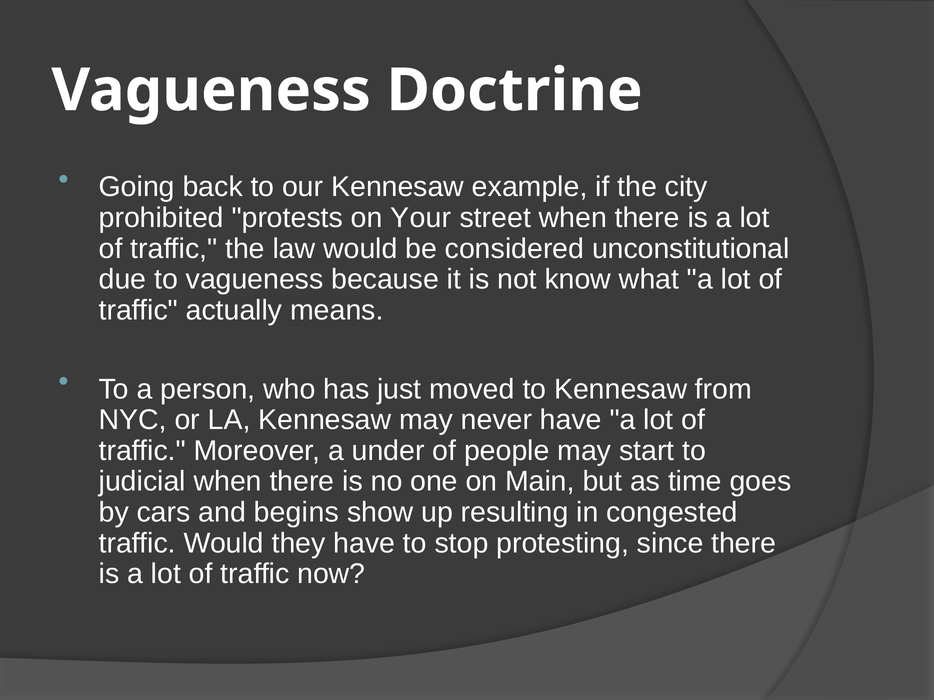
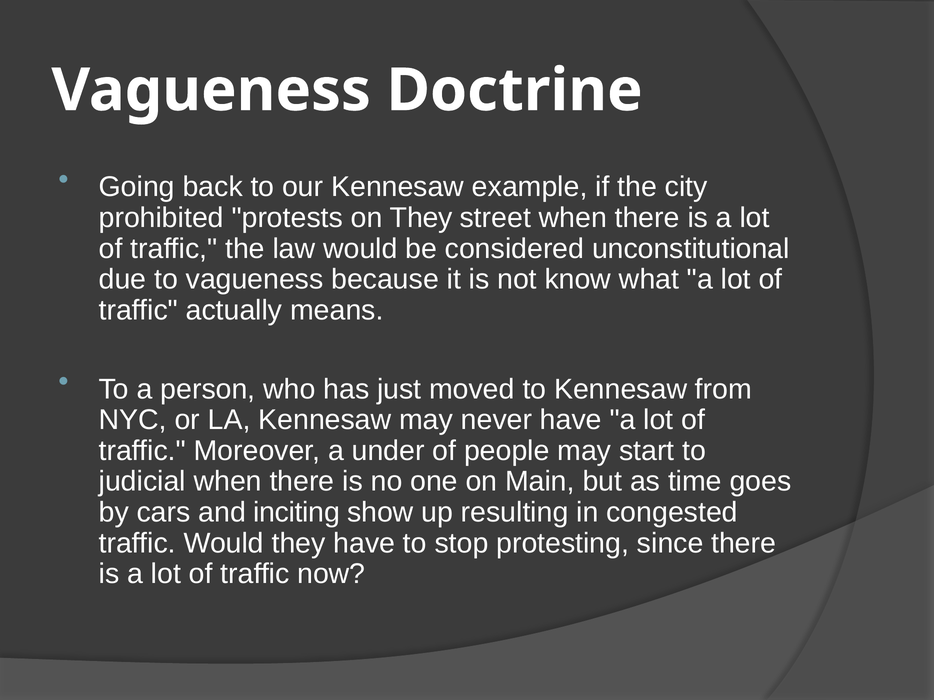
on Your: Your -> They
begins: begins -> inciting
